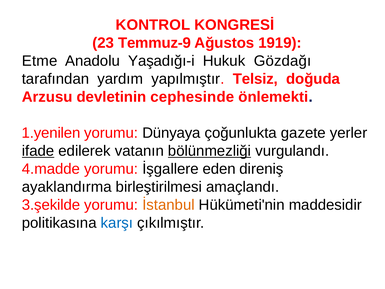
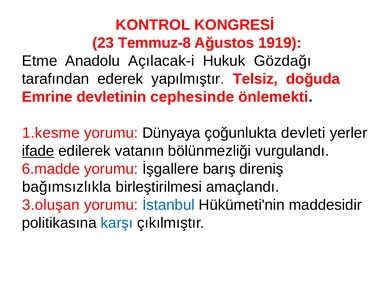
Temmuz-9: Temmuz-9 -> Temmuz-8
Yaşadığı-i: Yaşadığı-i -> Açılacak-i
yardım: yardım -> ederek
Arzusu: Arzusu -> Emrine
1.yenilen: 1.yenilen -> 1.kesme
gazete: gazete -> devleti
bölünmezliği underline: present -> none
4.madde: 4.madde -> 6.madde
eden: eden -> barış
ayaklandırma: ayaklandırma -> bağımsızlıkla
3.şekilde: 3.şekilde -> 3.oluşan
İstanbul colour: orange -> blue
